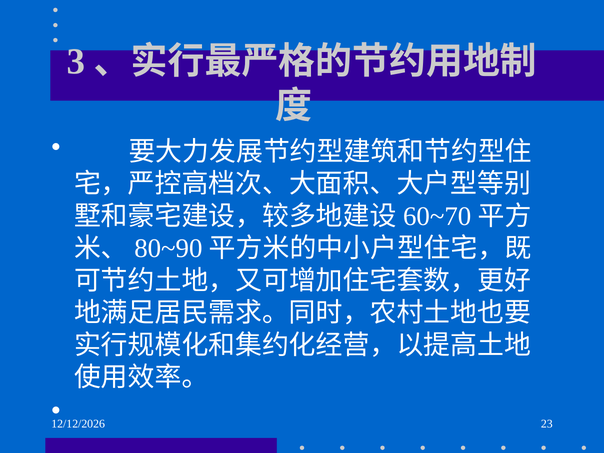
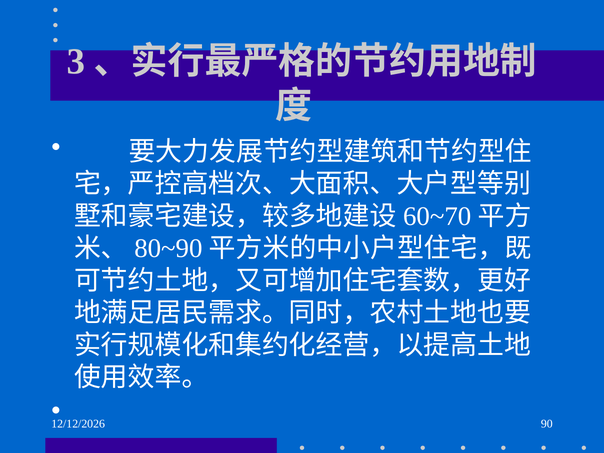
23: 23 -> 90
